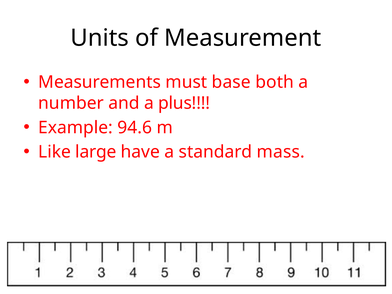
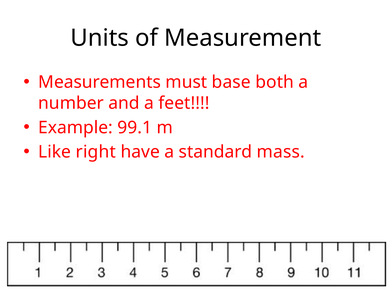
plus: plus -> feet
94.6: 94.6 -> 99.1
large: large -> right
